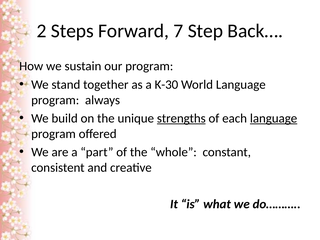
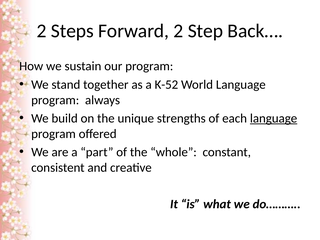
Forward 7: 7 -> 2
K-30: K-30 -> K-52
strengths underline: present -> none
